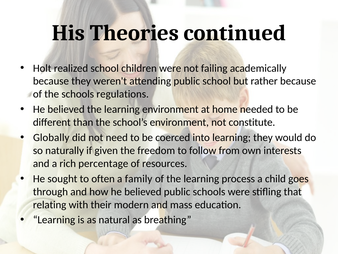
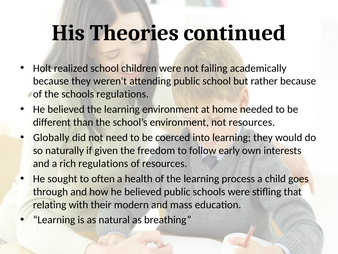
not constitute: constitute -> resources
from: from -> early
rich percentage: percentage -> regulations
family: family -> health
